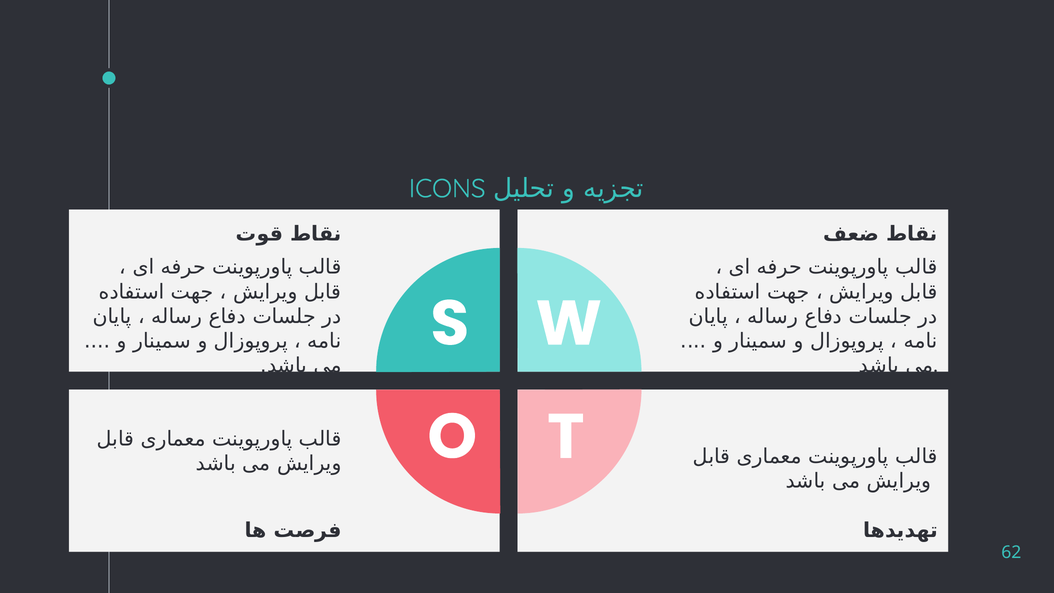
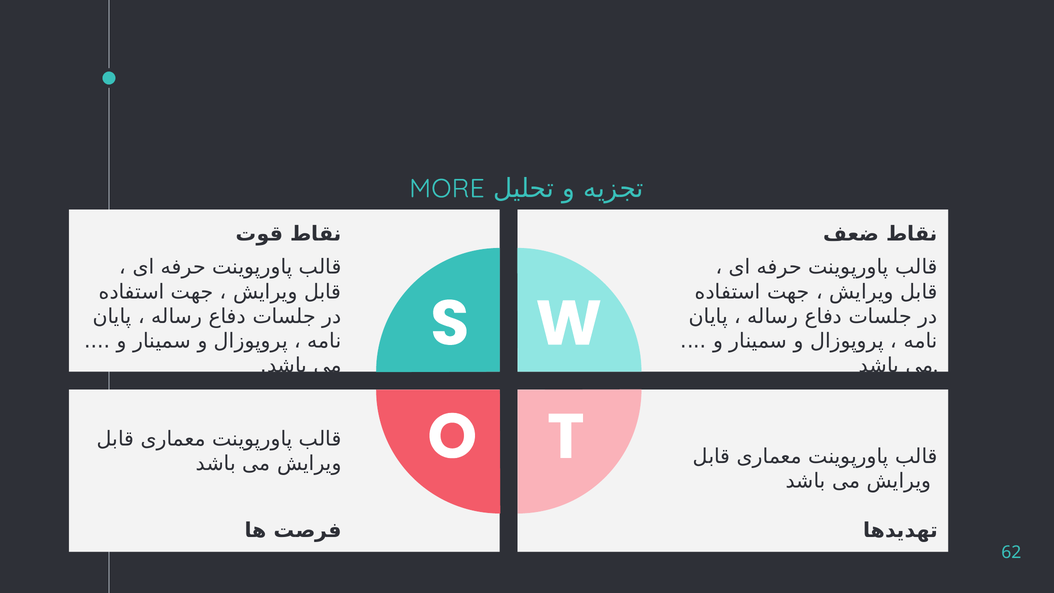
ICONS: ICONS -> MORE
